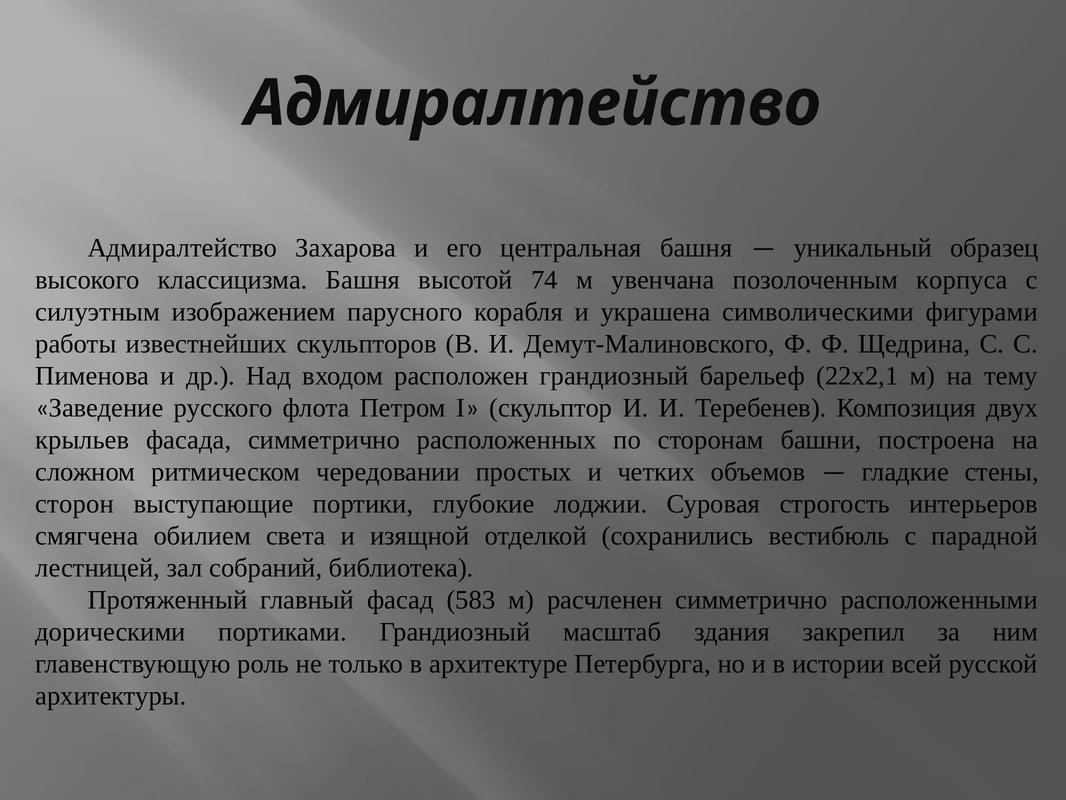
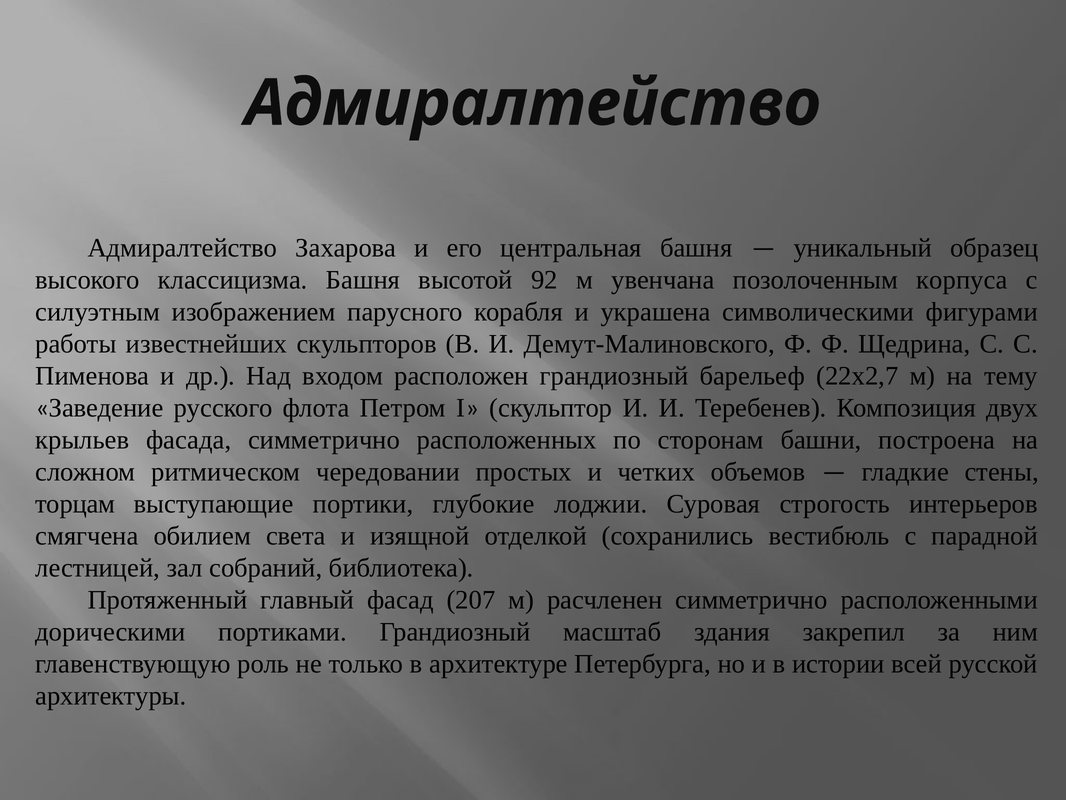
74: 74 -> 92
22x2,1: 22x2,1 -> 22x2,7
сторон: сторон -> торцам
583: 583 -> 207
